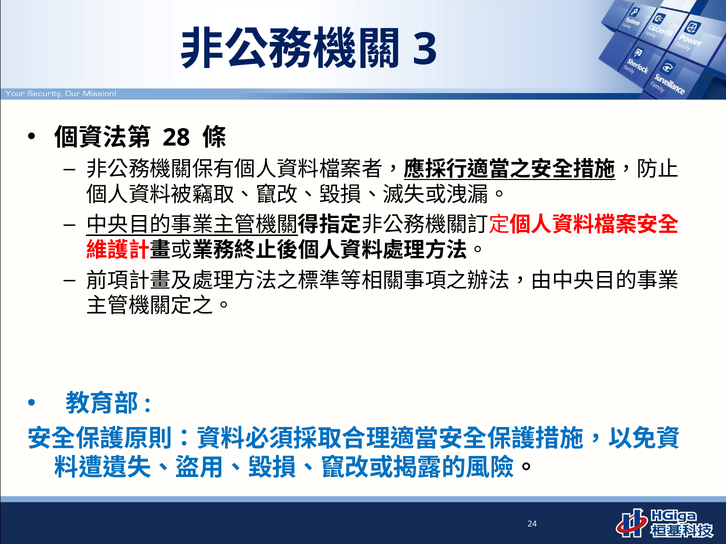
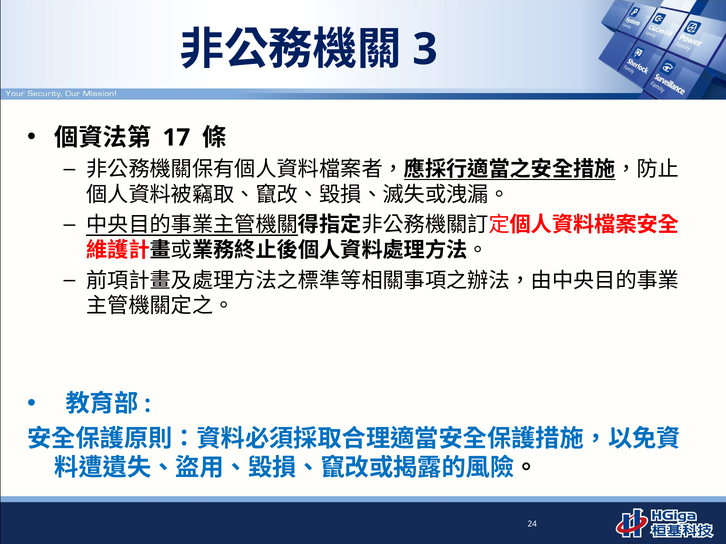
28: 28 -> 17
